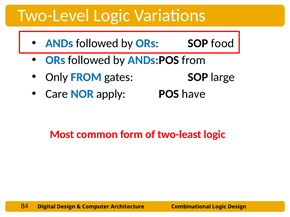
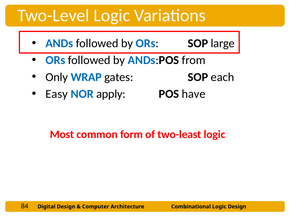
food: food -> large
Only FROM: FROM -> WRAP
large: large -> each
Care: Care -> Easy
